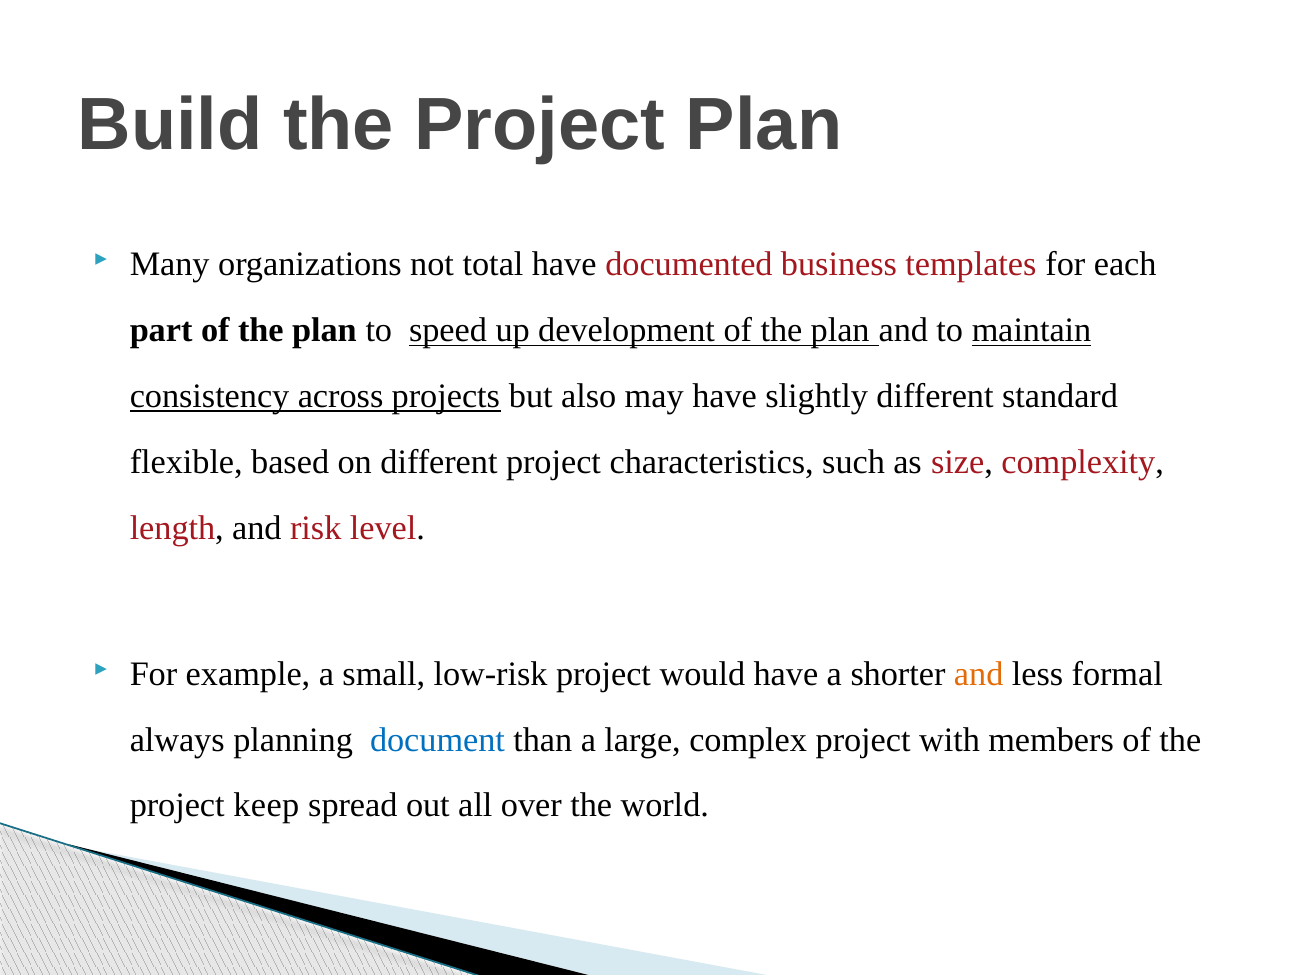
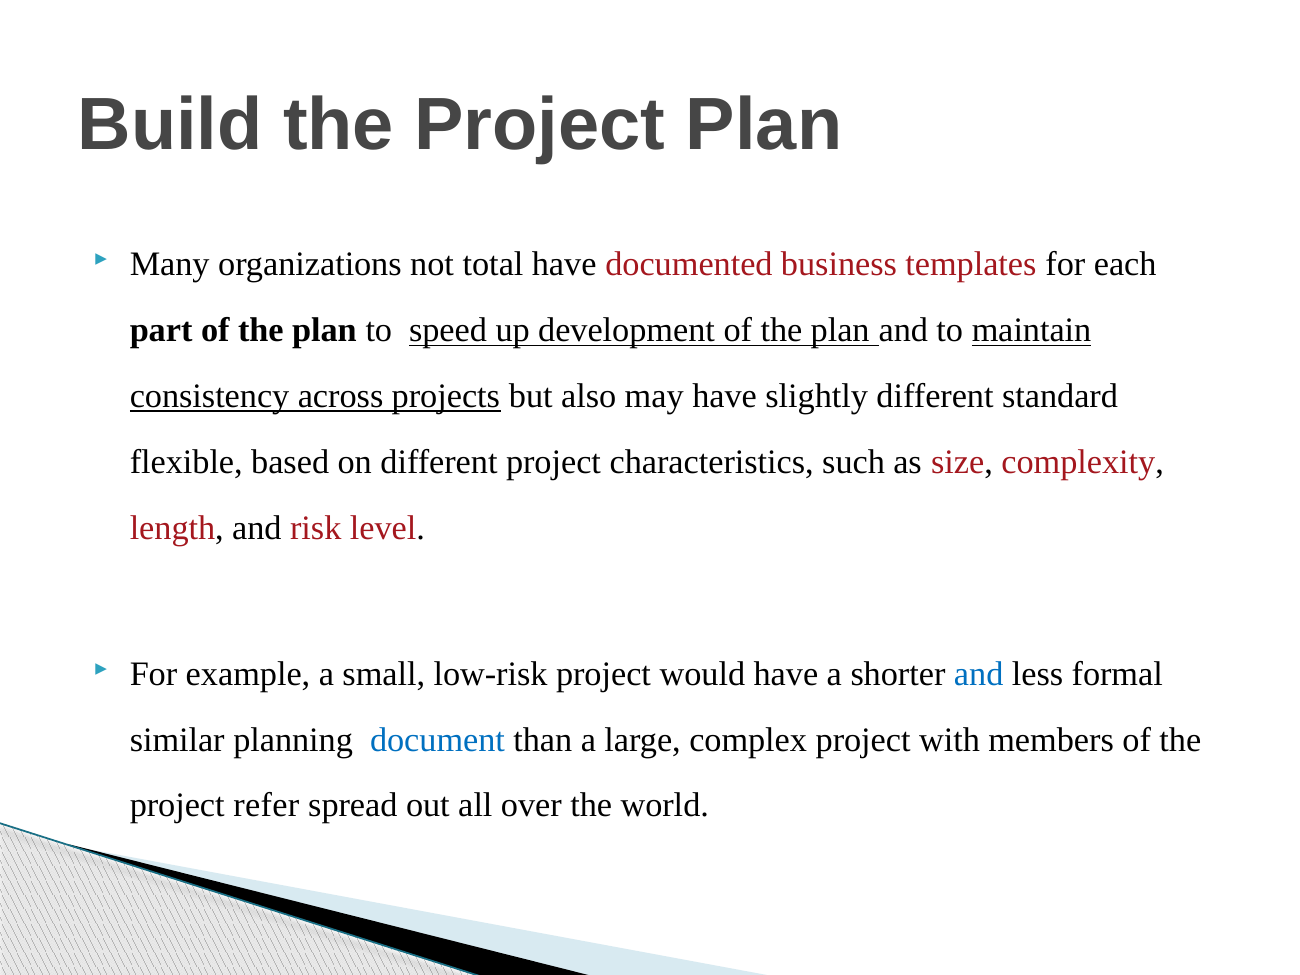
and at (979, 674) colour: orange -> blue
always: always -> similar
keep: keep -> refer
